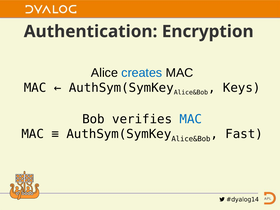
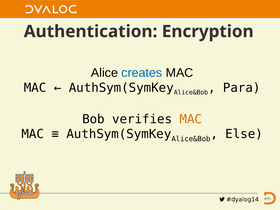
Keys: Keys -> Para
MAC at (191, 119) colour: blue -> orange
Fast: Fast -> Else
